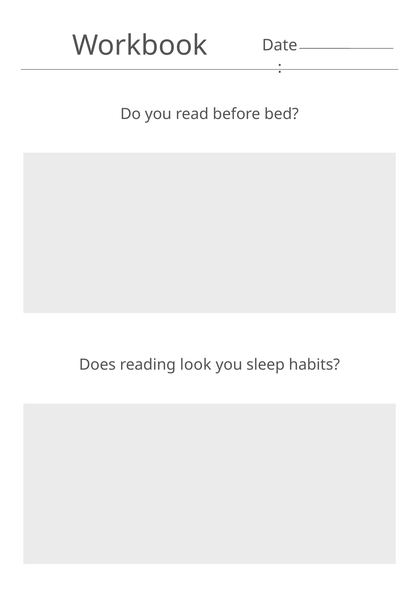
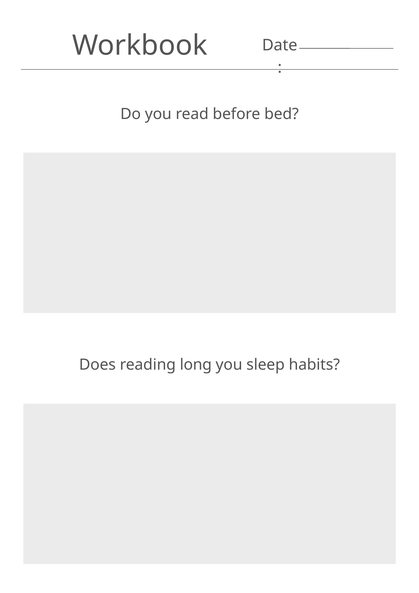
look: look -> long
